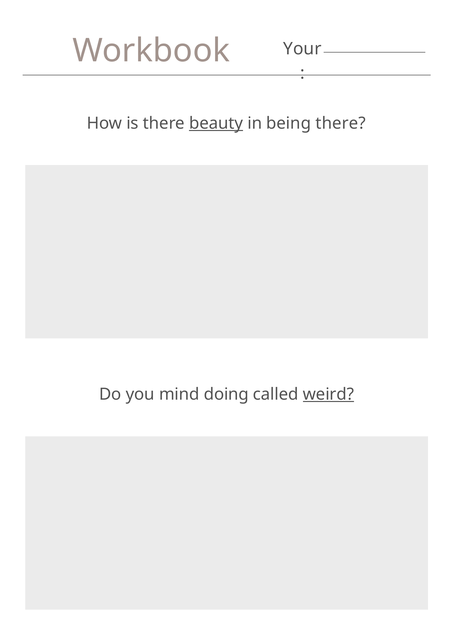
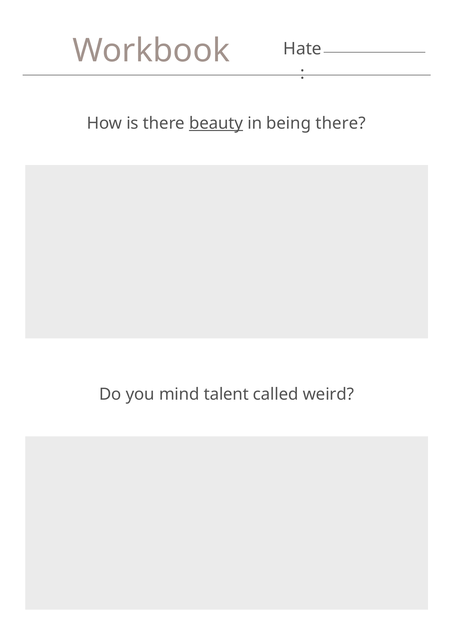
Your: Your -> Hate
doing: doing -> talent
weird underline: present -> none
